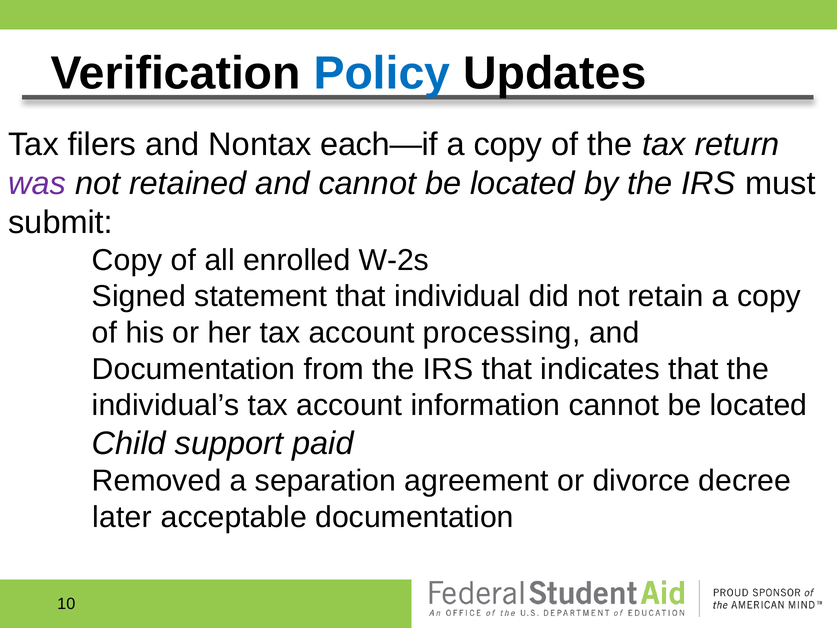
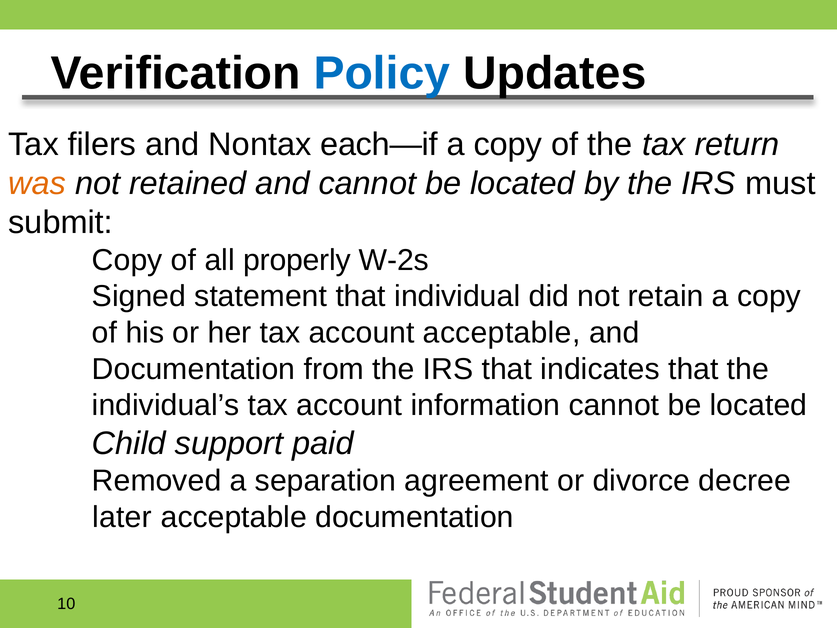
was colour: purple -> orange
enrolled: enrolled -> properly
account processing: processing -> acceptable
